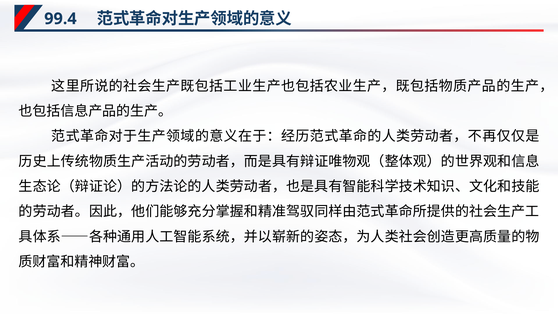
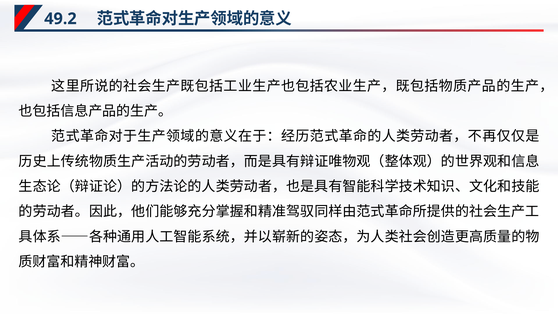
99.4: 99.4 -> 49.2
